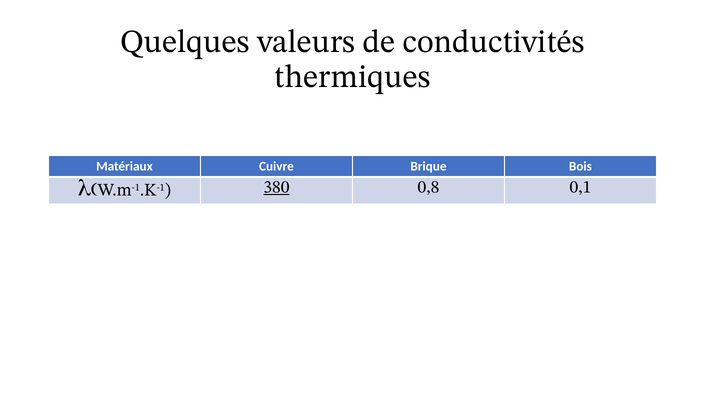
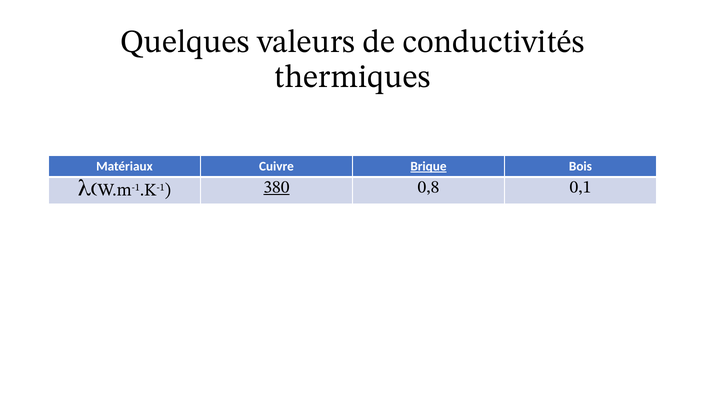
Brique underline: none -> present
